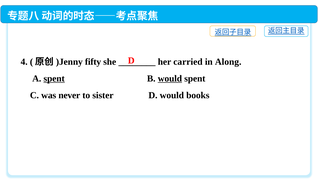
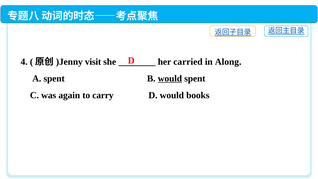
fifty: fifty -> visit
spent at (54, 79) underline: present -> none
never: never -> again
sister: sister -> carry
